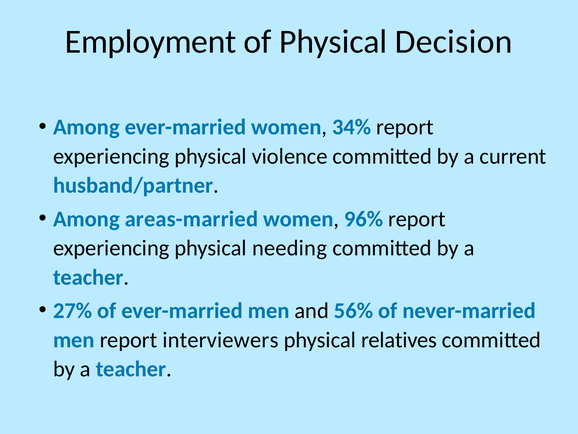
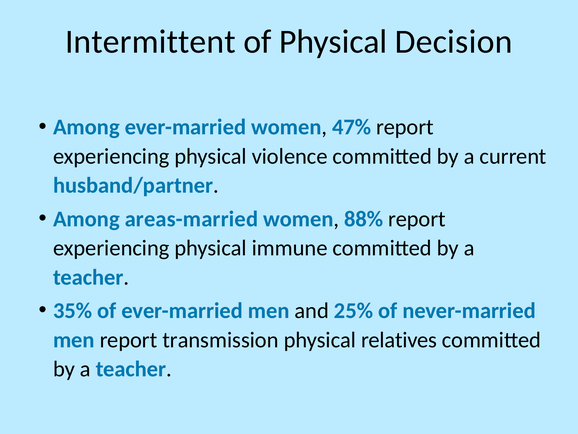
Employment: Employment -> Intermittent
34%: 34% -> 47%
96%: 96% -> 88%
needing: needing -> immune
27%: 27% -> 35%
56%: 56% -> 25%
interviewers: interviewers -> transmission
